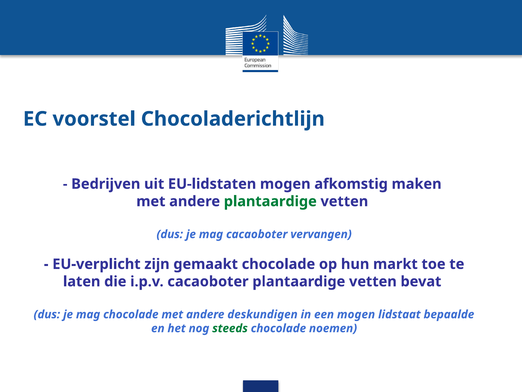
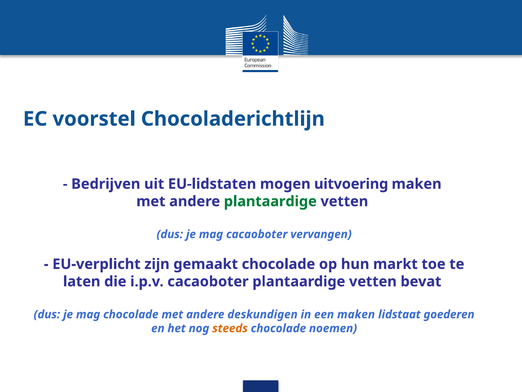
afkomstig: afkomstig -> uitvoering
een mogen: mogen -> maken
bepaalde: bepaalde -> goederen
steeds colour: green -> orange
